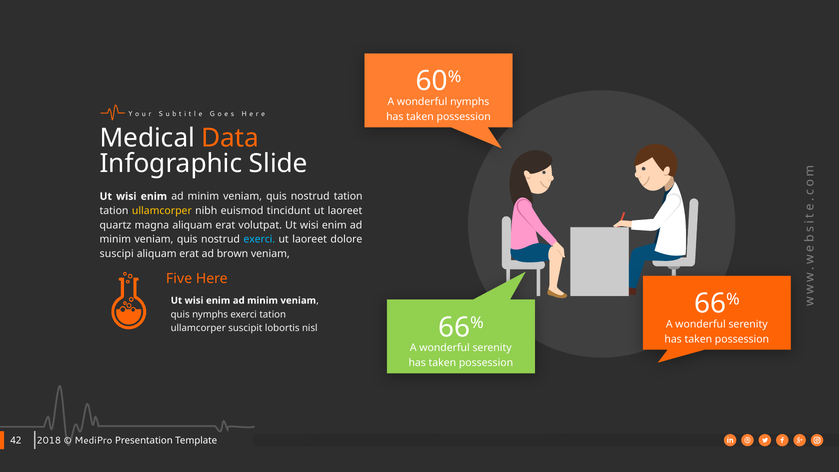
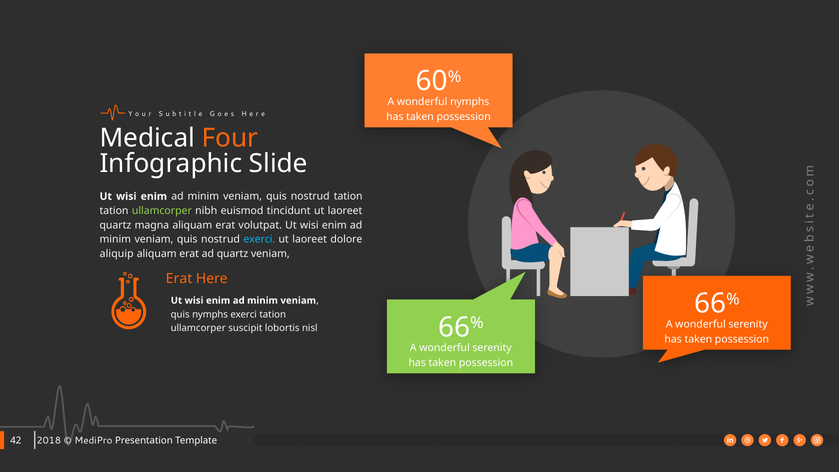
Data: Data -> Four
ullamcorper at (162, 211) colour: yellow -> light green
suscipi: suscipi -> aliquip
ad brown: brown -> quartz
Five at (179, 279): Five -> Erat
